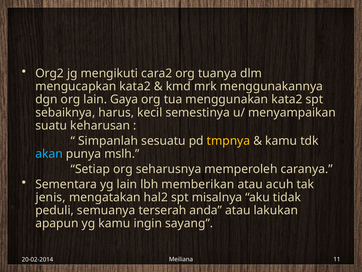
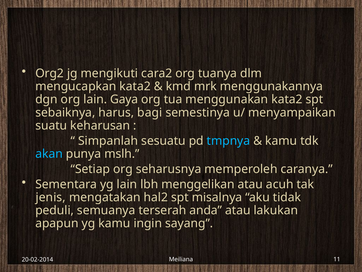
kecil: kecil -> bagi
tmpnya colour: yellow -> light blue
memberikan: memberikan -> menggelikan
